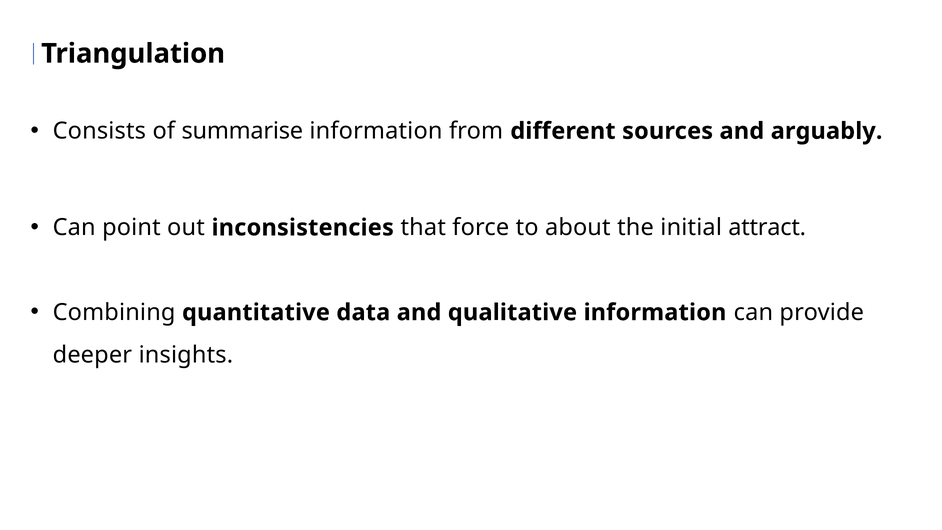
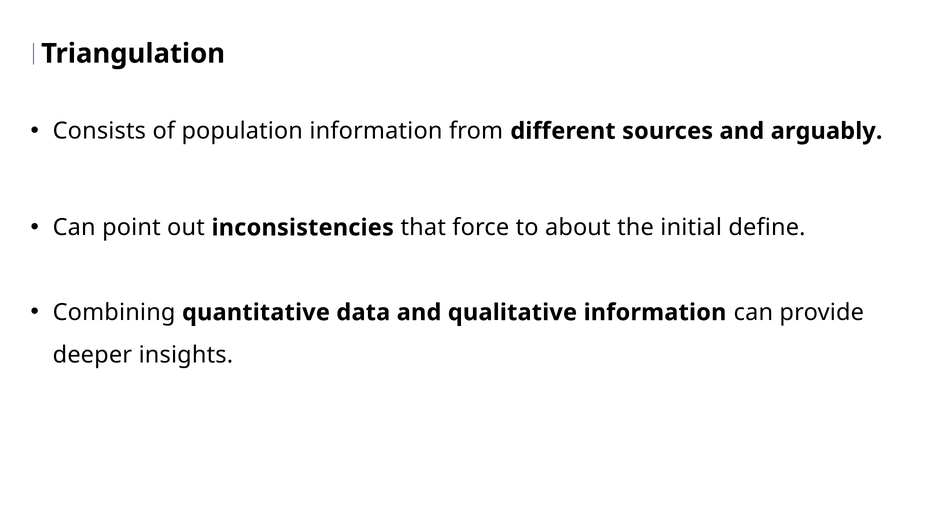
summarise: summarise -> population
attract: attract -> define
